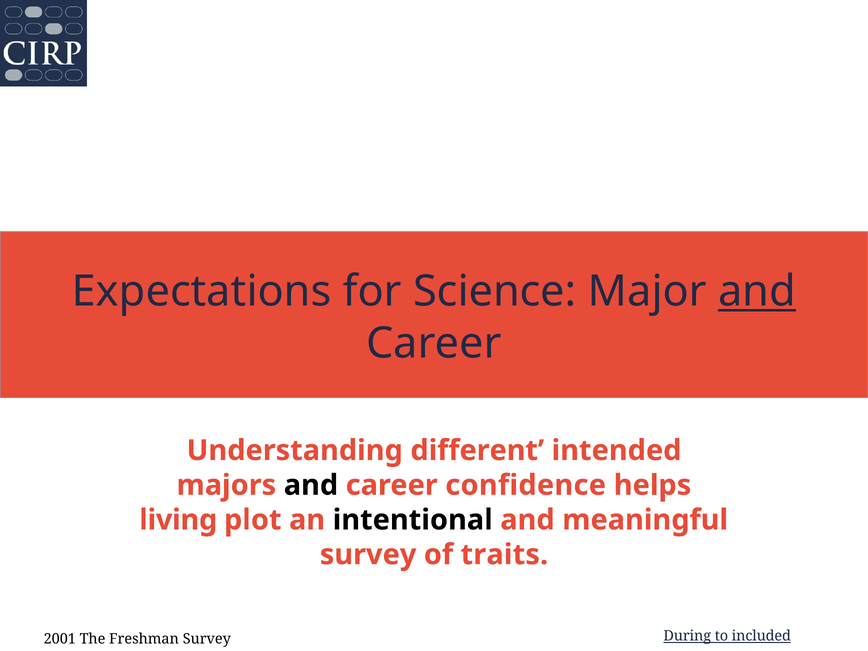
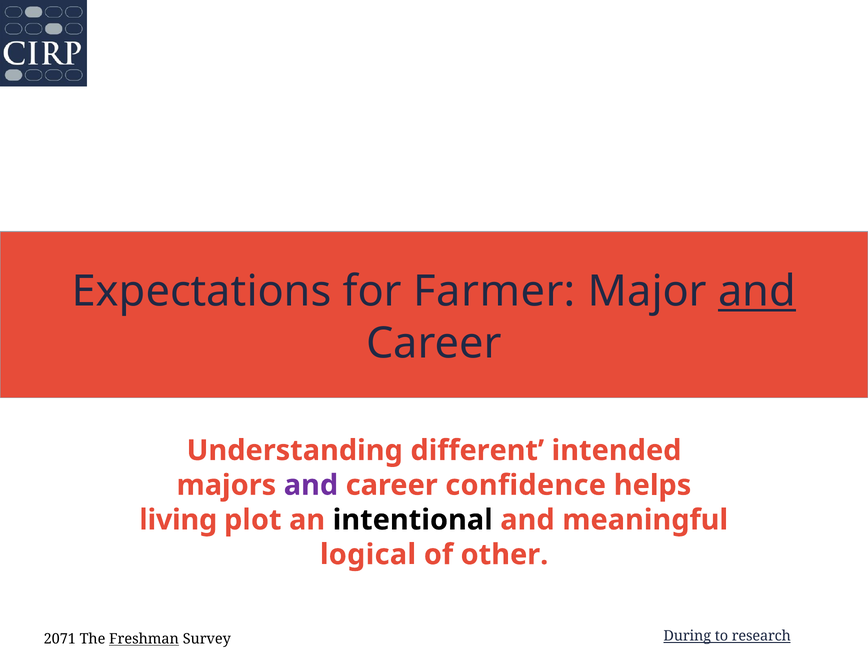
Science: Science -> Farmer
and at (311, 485) colour: black -> purple
survey at (368, 555): survey -> logical
traits: traits -> other
2001: 2001 -> 2071
Freshman underline: none -> present
included: included -> research
